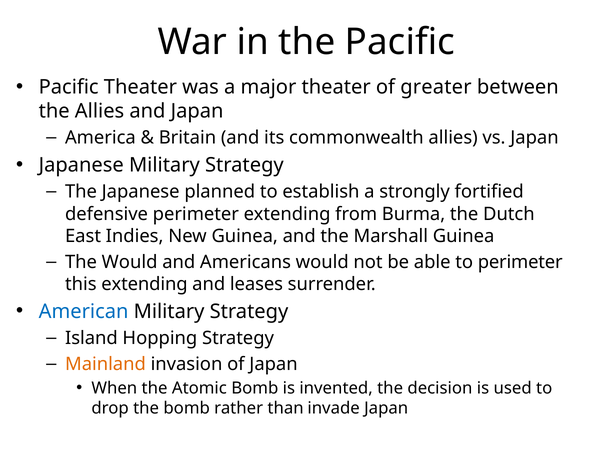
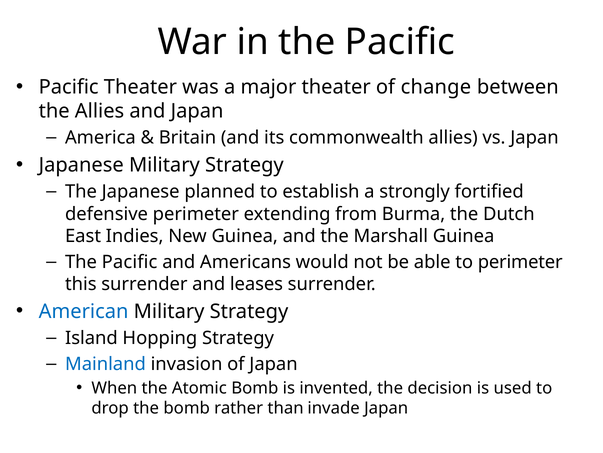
greater: greater -> change
Would at (130, 262): Would -> Pacific
this extending: extending -> surrender
Mainland colour: orange -> blue
